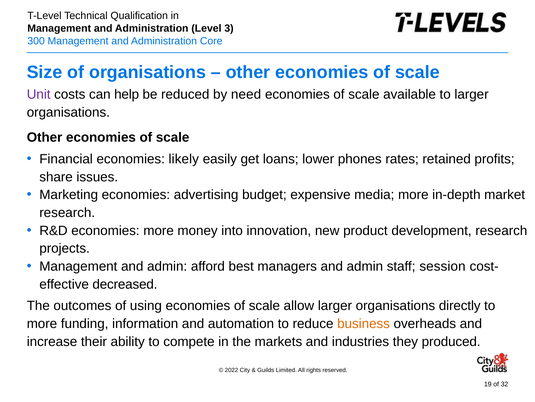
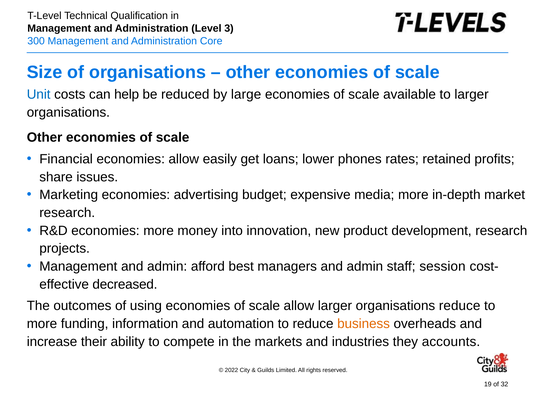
Unit colour: purple -> blue
need: need -> large
economies likely: likely -> allow
organisations directly: directly -> reduce
produced: produced -> accounts
